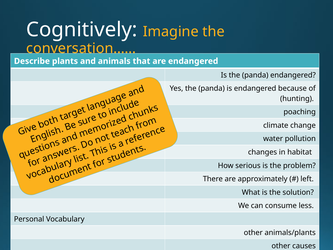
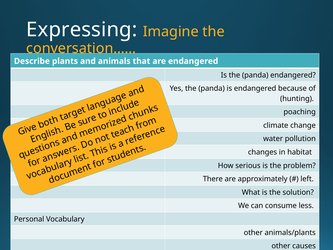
Cognitively: Cognitively -> Expressing
